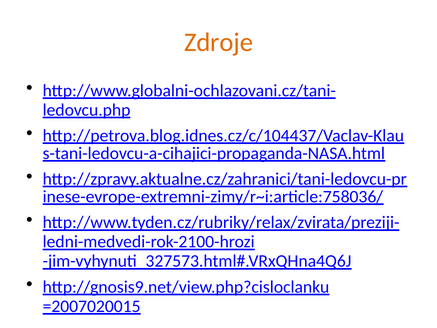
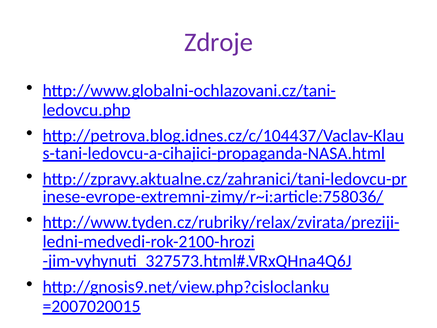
Zdroje colour: orange -> purple
